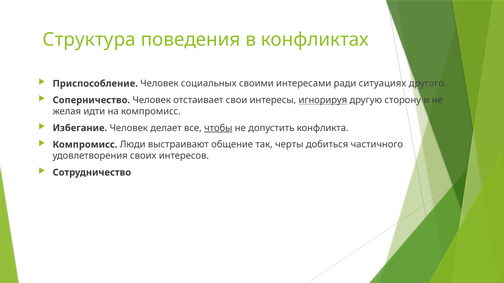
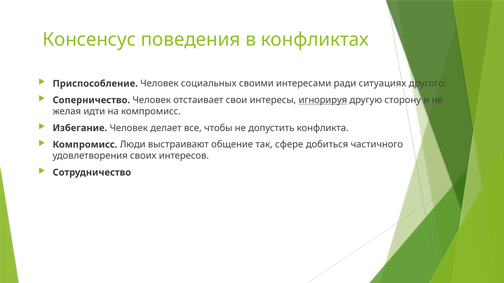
Структура: Структура -> Консенсус
чтобы underline: present -> none
черты: черты -> сфере
